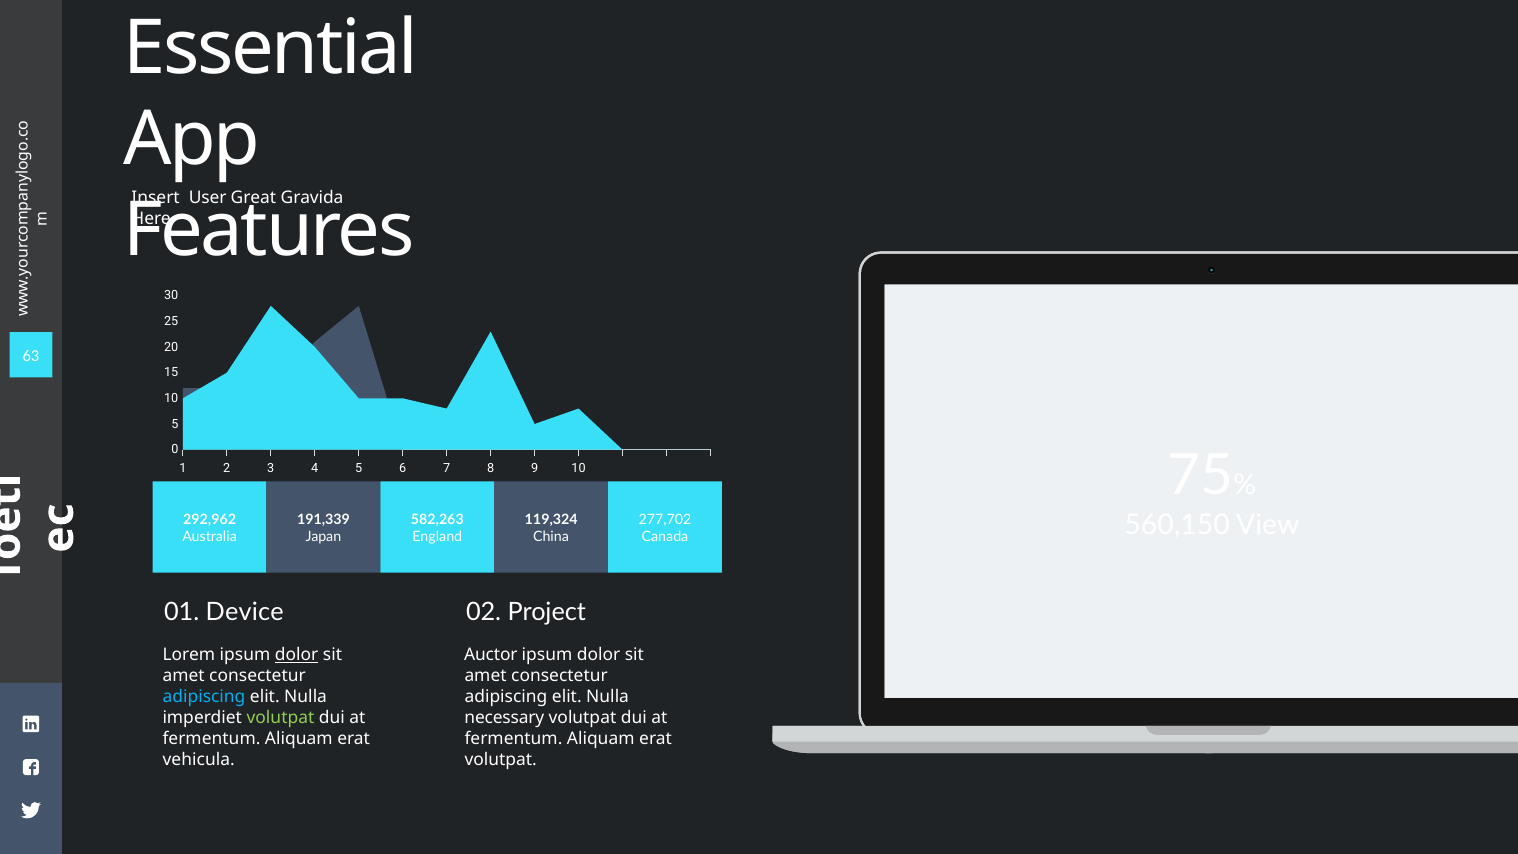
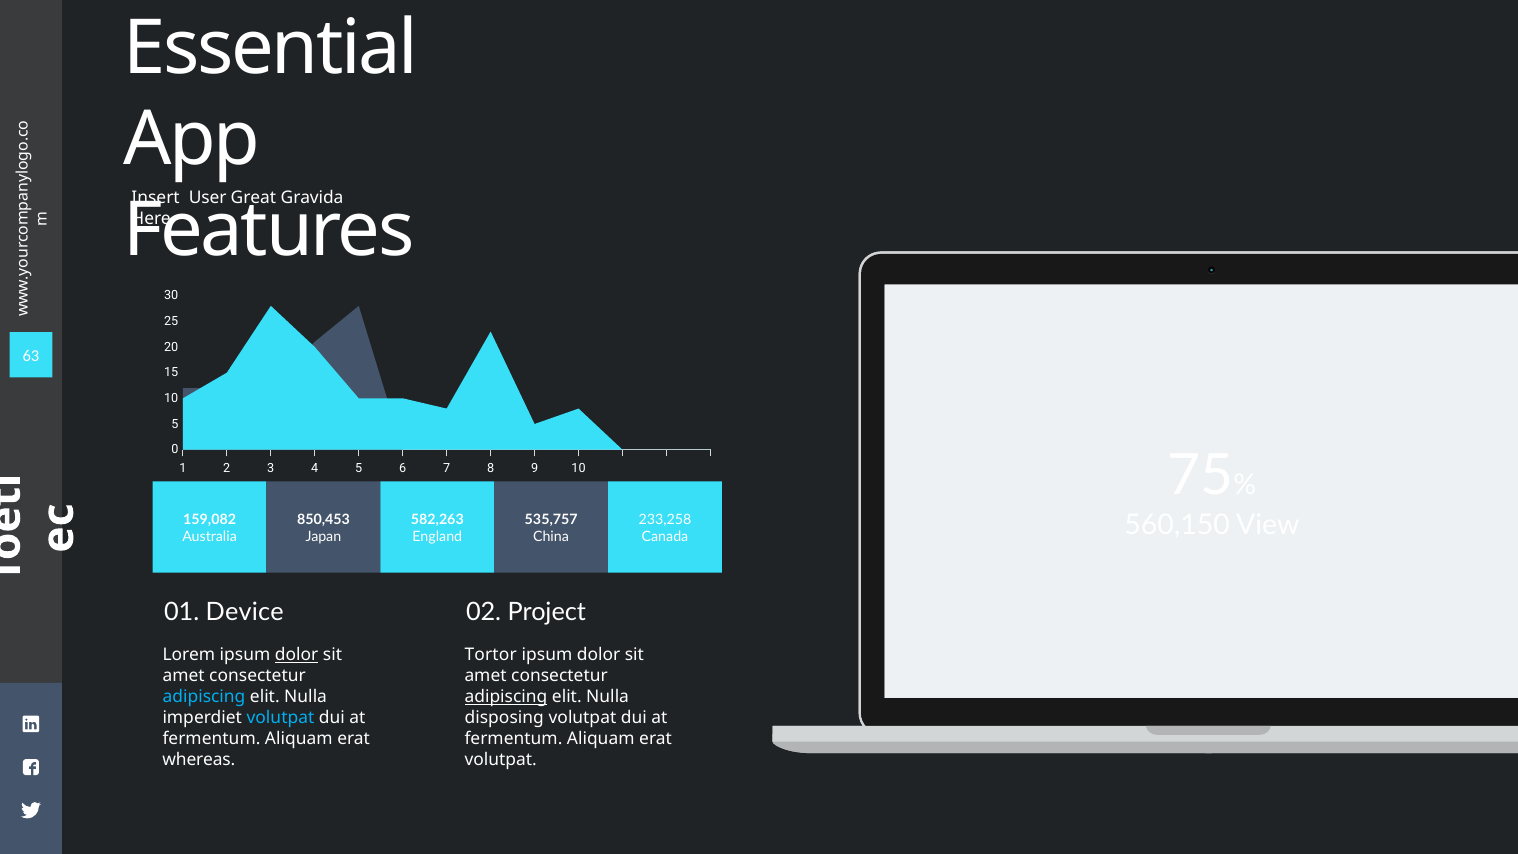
292,962: 292,962 -> 159,082
191,339: 191,339 -> 850,453
119,324: 119,324 -> 535,757
277,702: 277,702 -> 233,258
Auctor: Auctor -> Tortor
adipiscing at (506, 697) underline: none -> present
volutpat at (280, 718) colour: light green -> light blue
necessary: necessary -> disposing
vehicula: vehicula -> whereas
